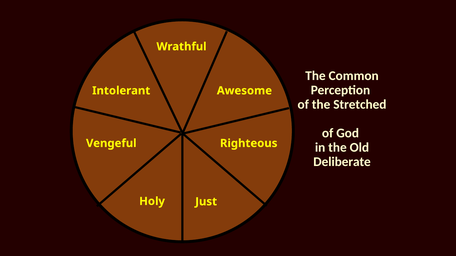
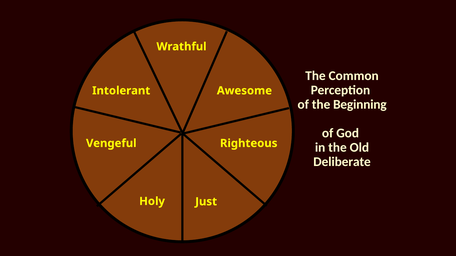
Stretched: Stretched -> Beginning
